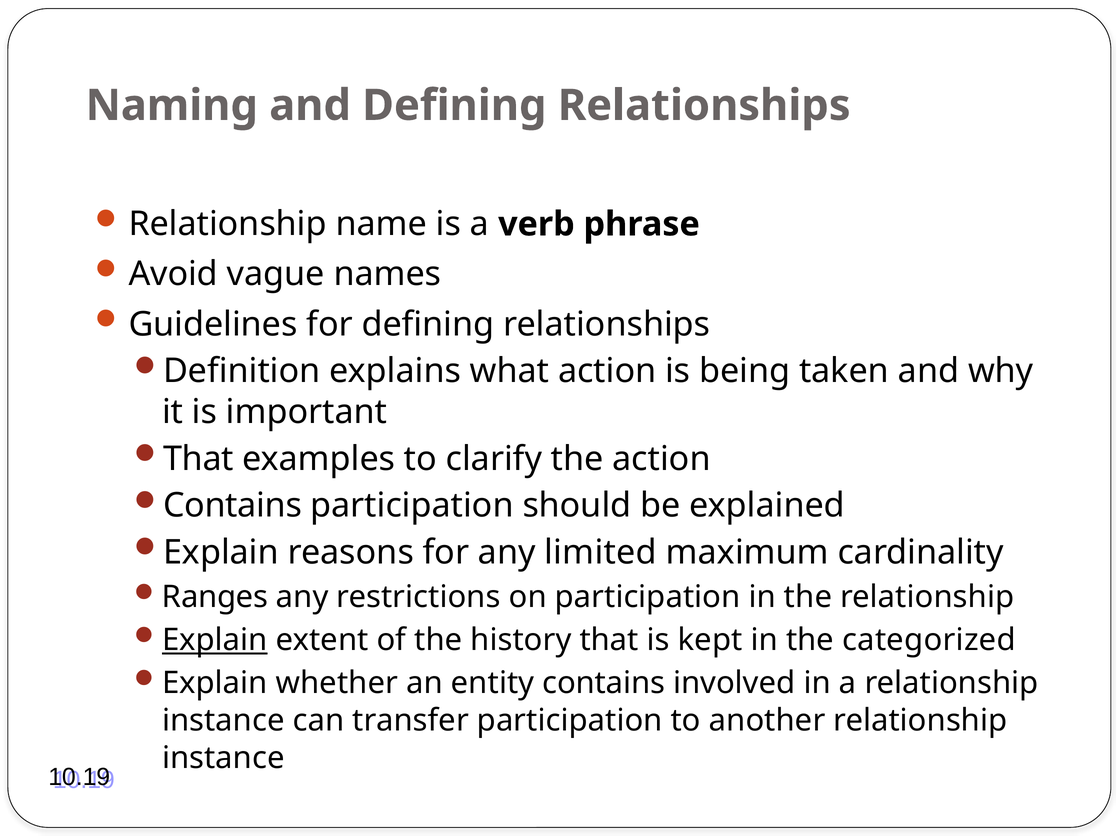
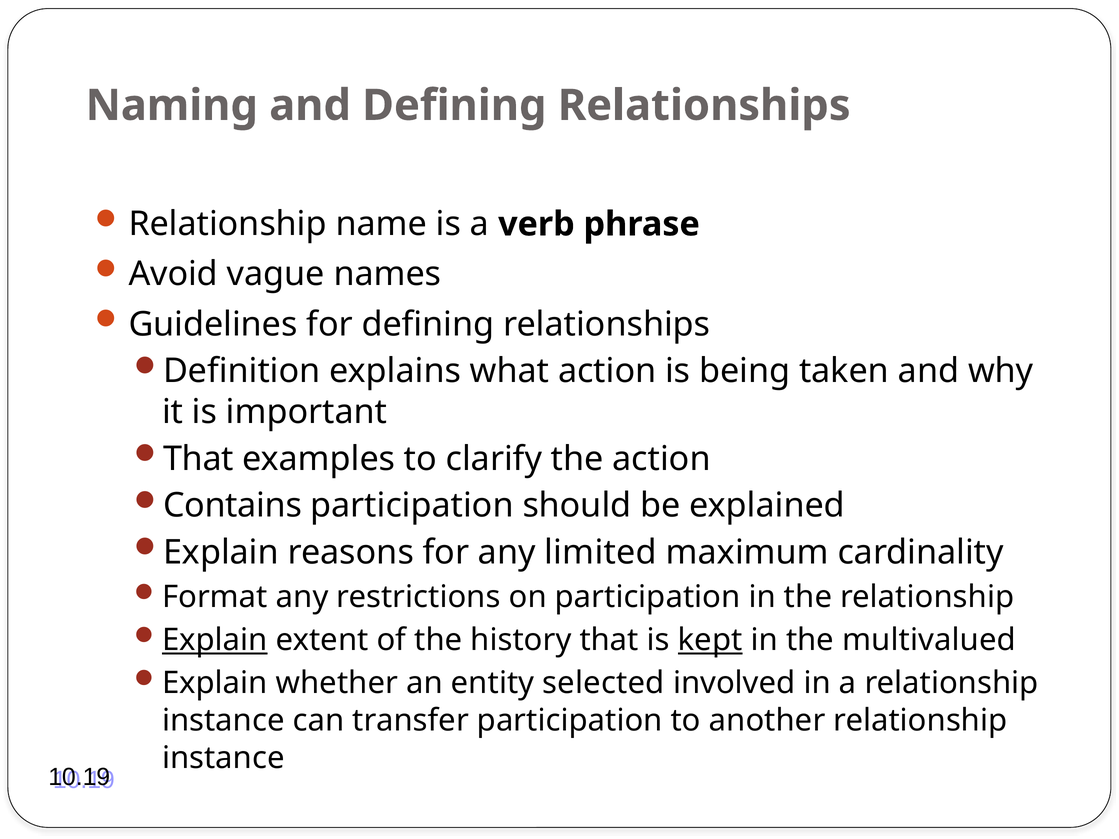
Ranges: Ranges -> Format
kept underline: none -> present
categorized: categorized -> multivalued
entity contains: contains -> selected
